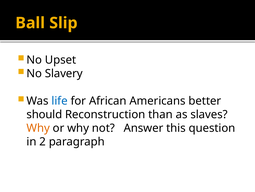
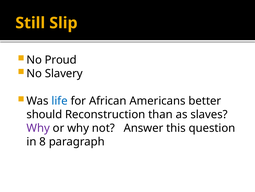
Ball: Ball -> Still
Upset: Upset -> Proud
Why at (38, 128) colour: orange -> purple
2: 2 -> 8
